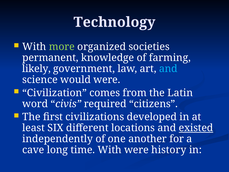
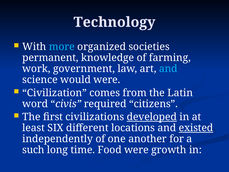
more colour: light green -> light blue
likely: likely -> work
developed underline: none -> present
cave: cave -> such
time With: With -> Food
history: history -> growth
